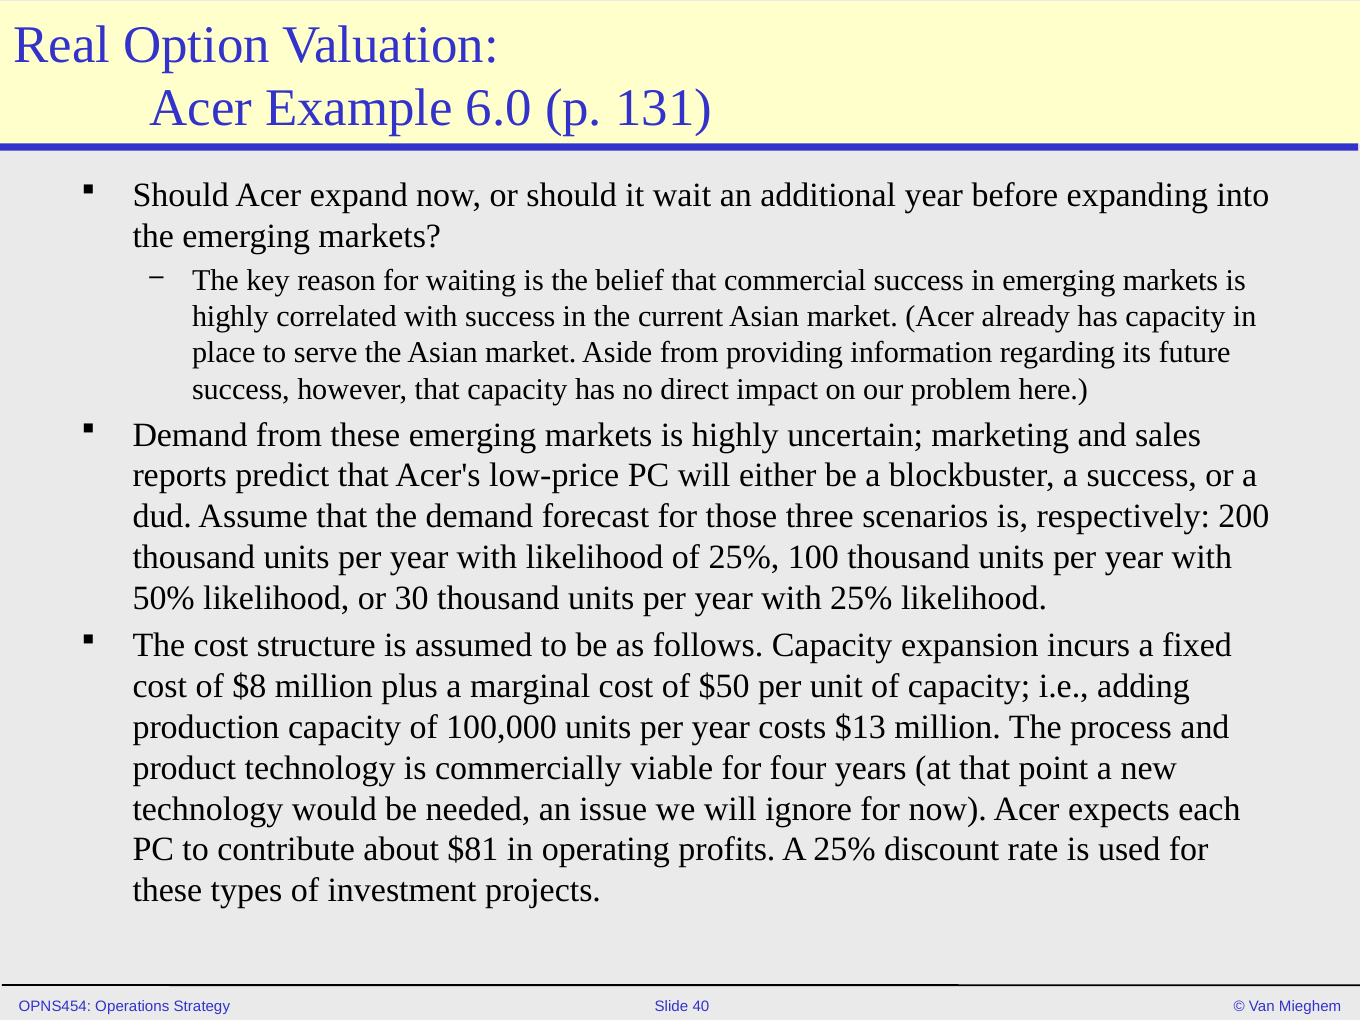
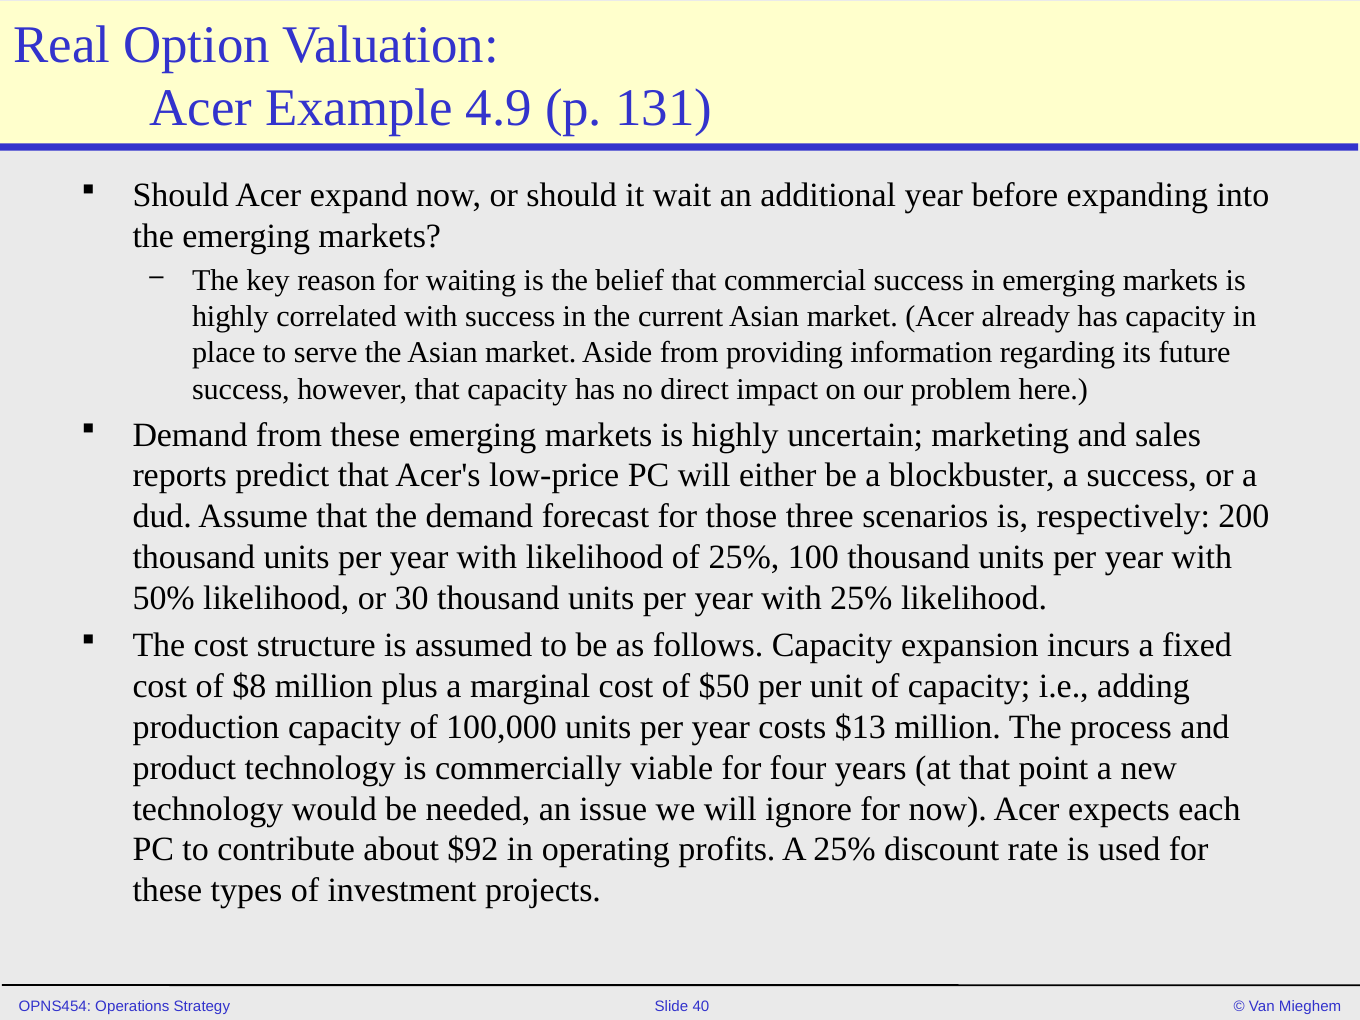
6.0: 6.0 -> 4.9
$81: $81 -> $92
